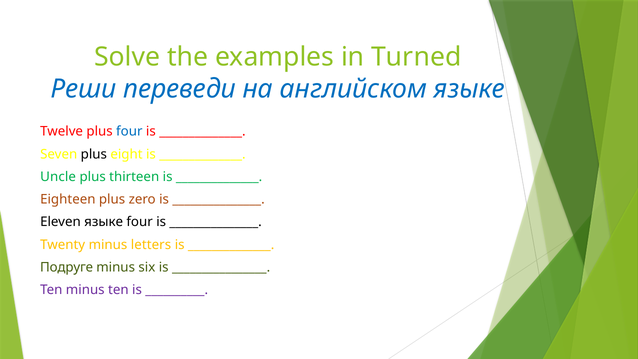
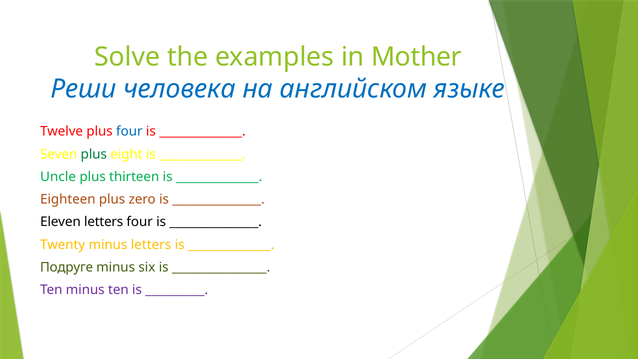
Turned: Turned -> Mother
переведи: переведи -> человека
plus at (94, 154) colour: black -> green
Eleven языке: языке -> letters
